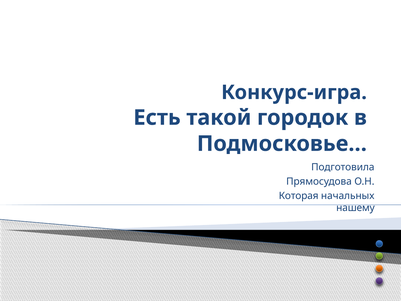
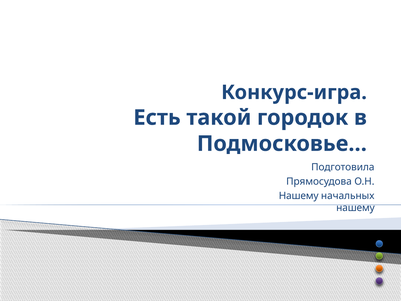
Которая at (299, 196): Которая -> Нашему
